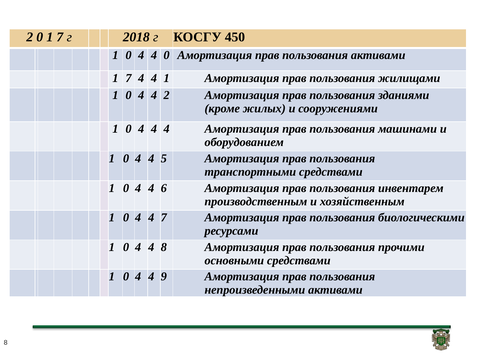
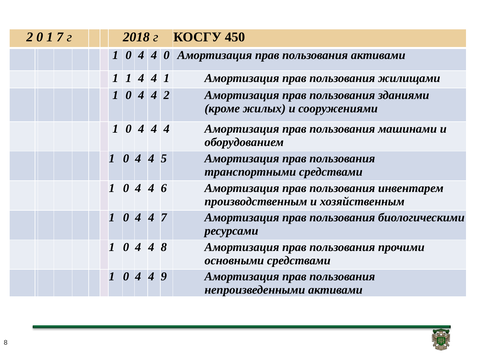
7 at (129, 78): 7 -> 1
